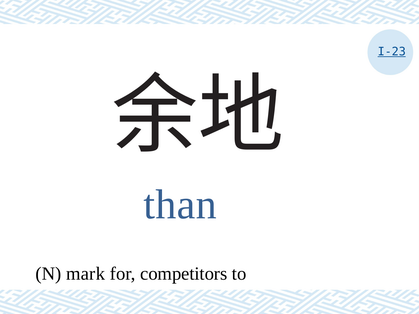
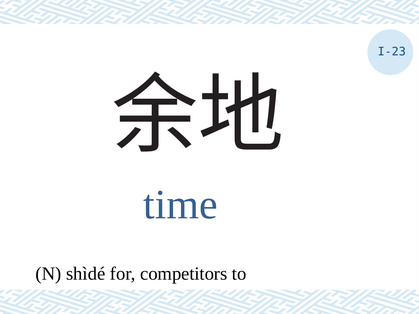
I-23 underline: present -> none
than: than -> time
mark: mark -> shìdé
